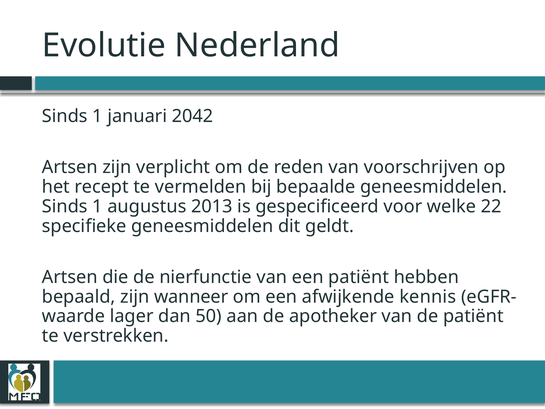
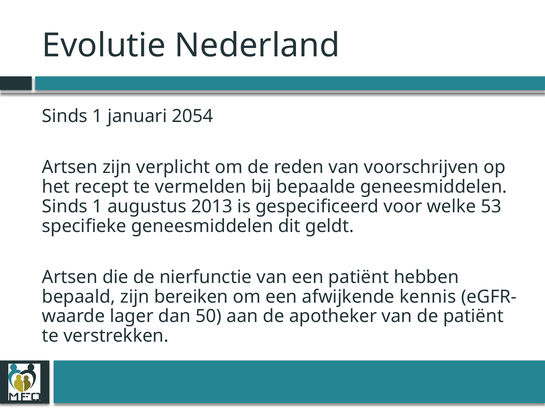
2042: 2042 -> 2054
22: 22 -> 53
wanneer: wanneer -> bereiken
